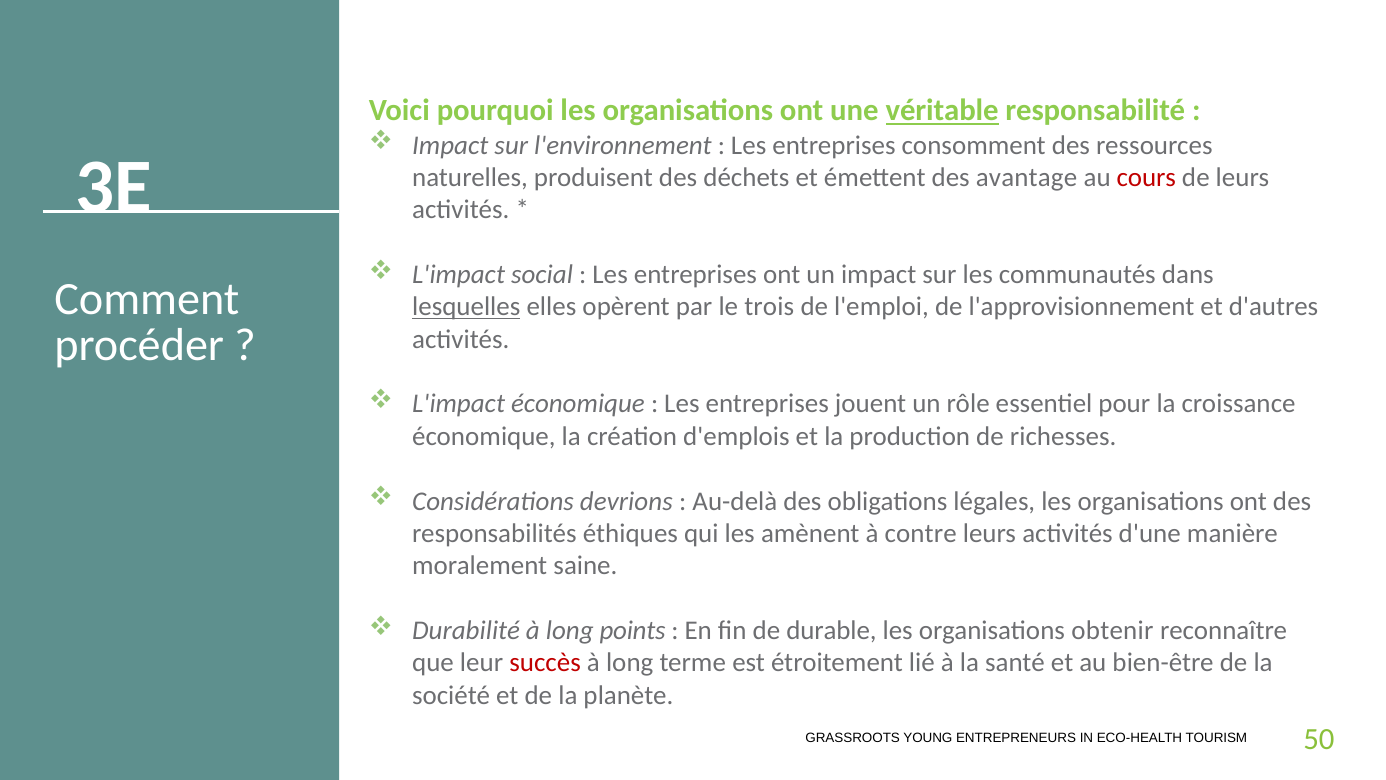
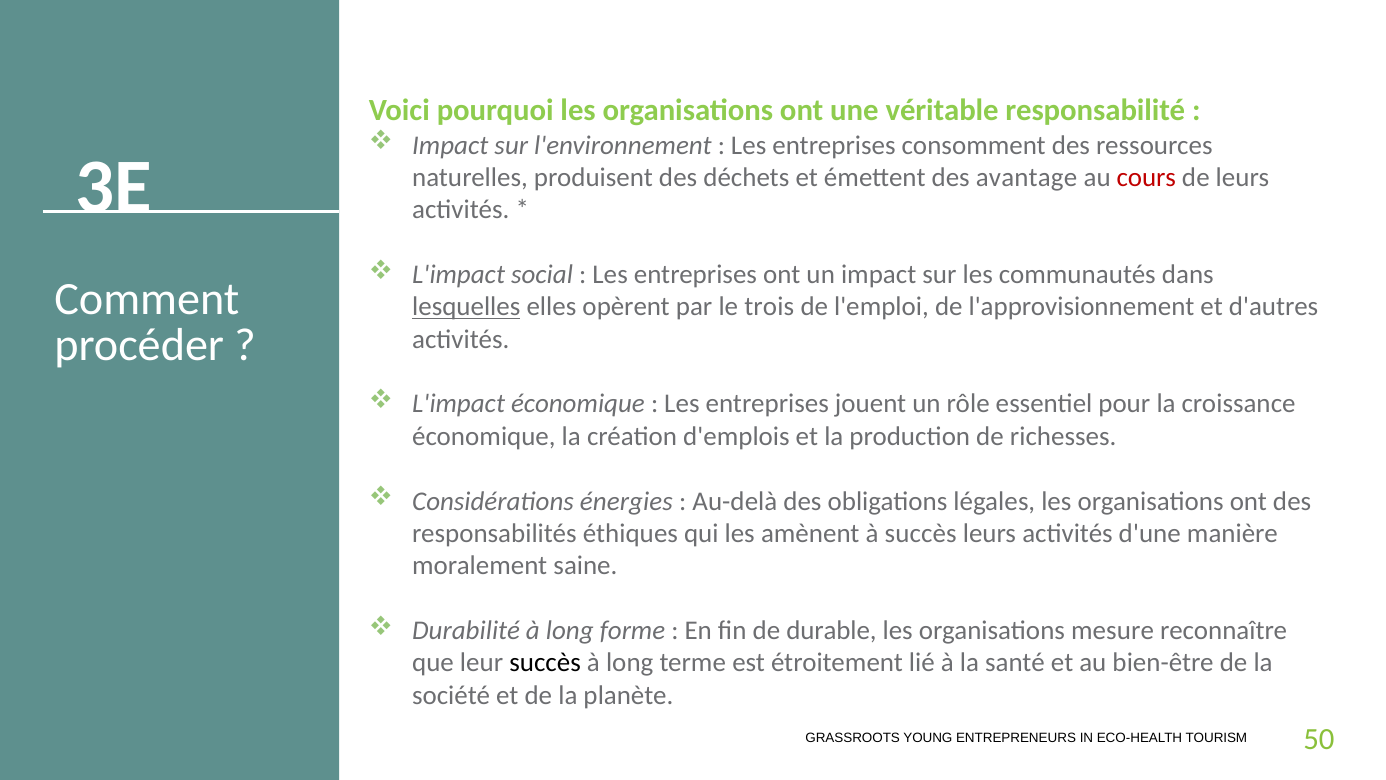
véritable underline: present -> none
devrions: devrions -> énergies
à contre: contre -> succès
points: points -> forme
obtenir: obtenir -> mesure
succès at (545, 663) colour: red -> black
